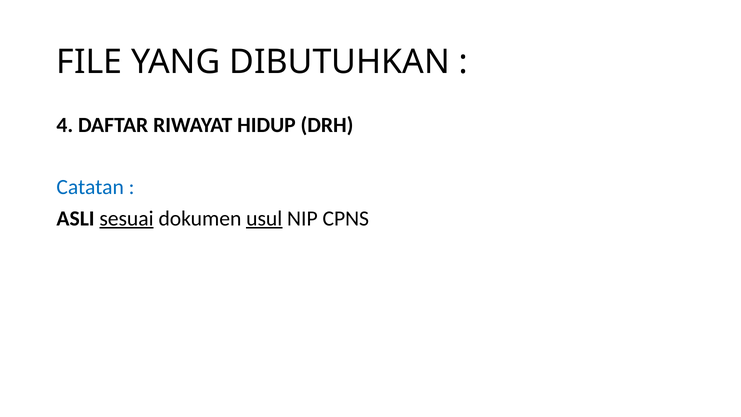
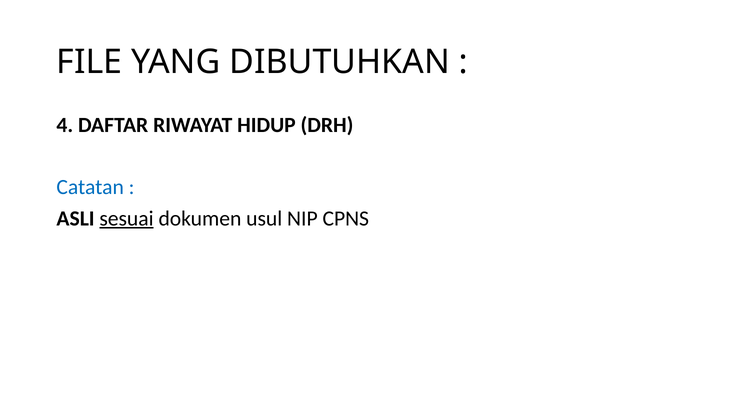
usul underline: present -> none
